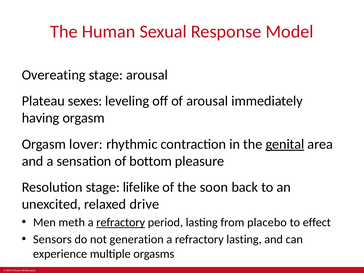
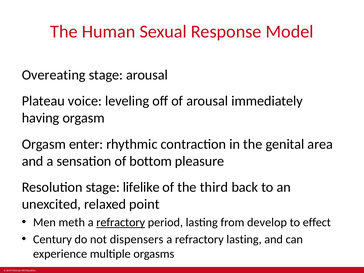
sexes: sexes -> voice
lover: lover -> enter
genital underline: present -> none
soon: soon -> third
drive: drive -> point
placebo: placebo -> develop
Sensors: Sensors -> Century
generation: generation -> dispensers
